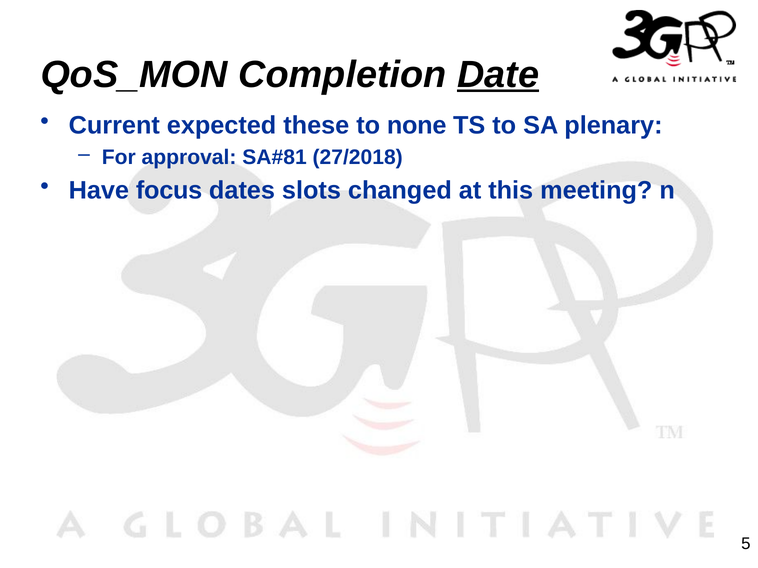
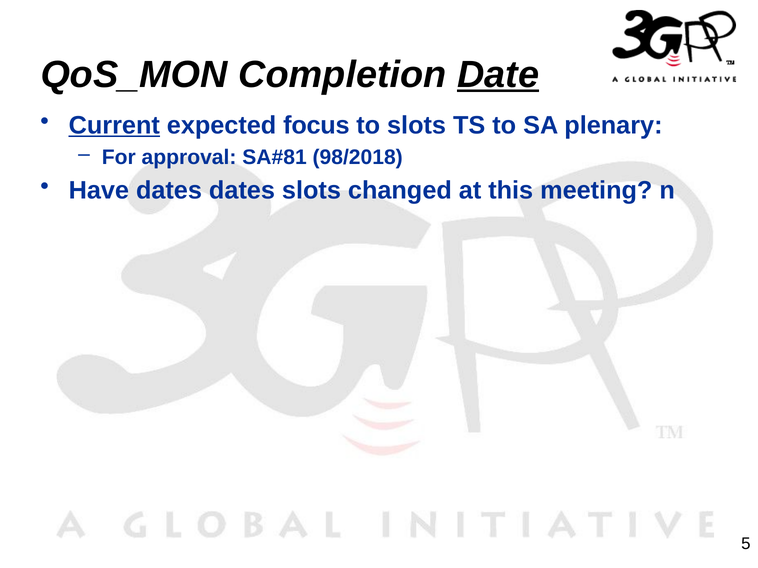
Current underline: none -> present
these: these -> focus
to none: none -> slots
27/2018: 27/2018 -> 98/2018
Have focus: focus -> dates
